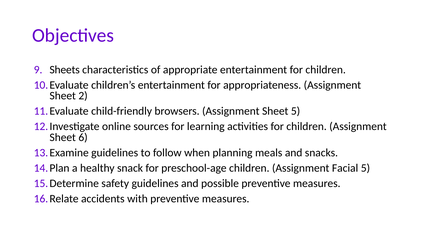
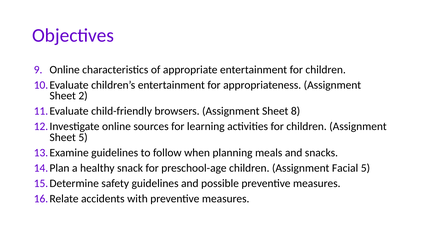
Sheets at (65, 70): Sheets -> Online
Sheet 5: 5 -> 8
Sheet 6: 6 -> 5
